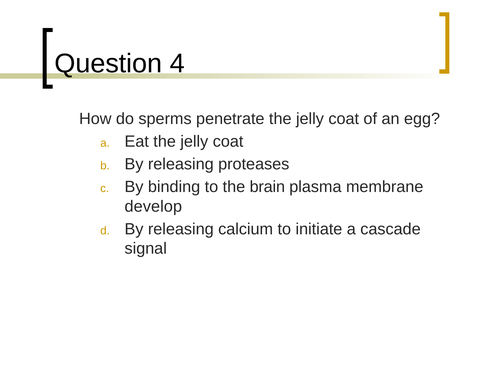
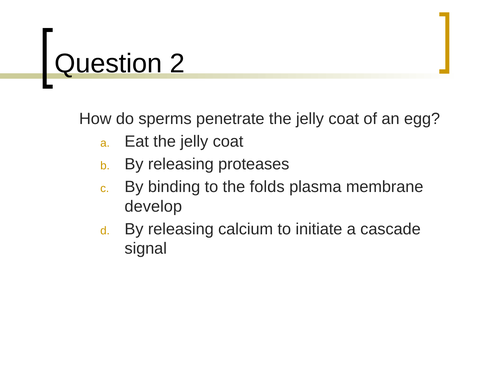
4: 4 -> 2
brain: brain -> folds
